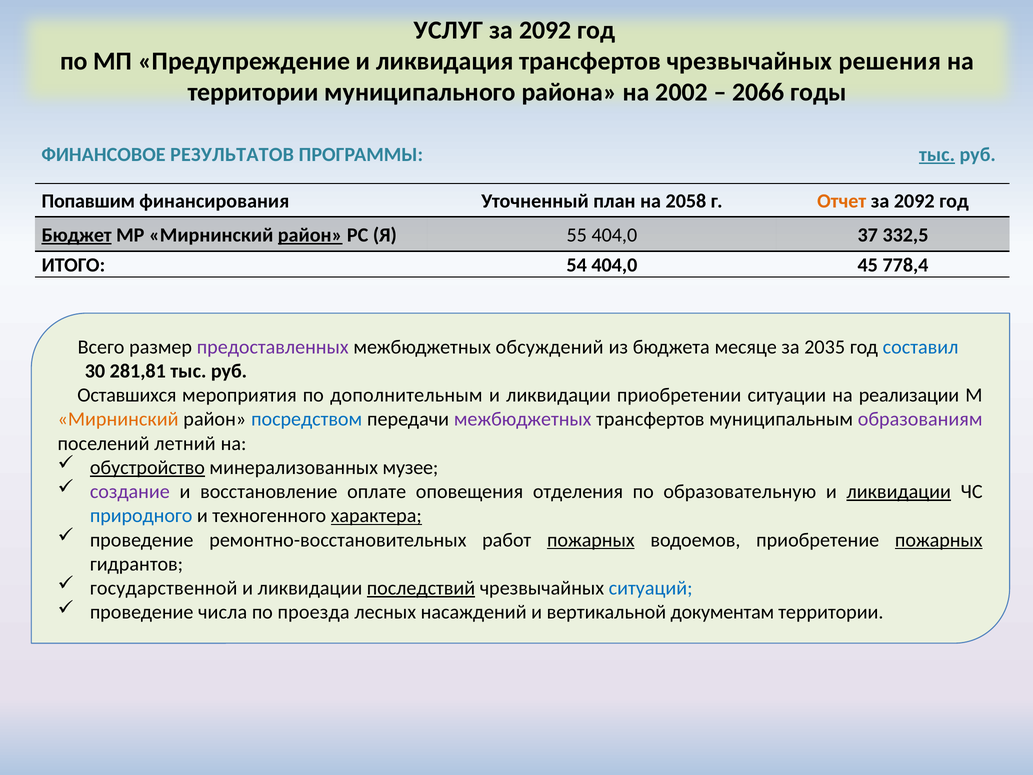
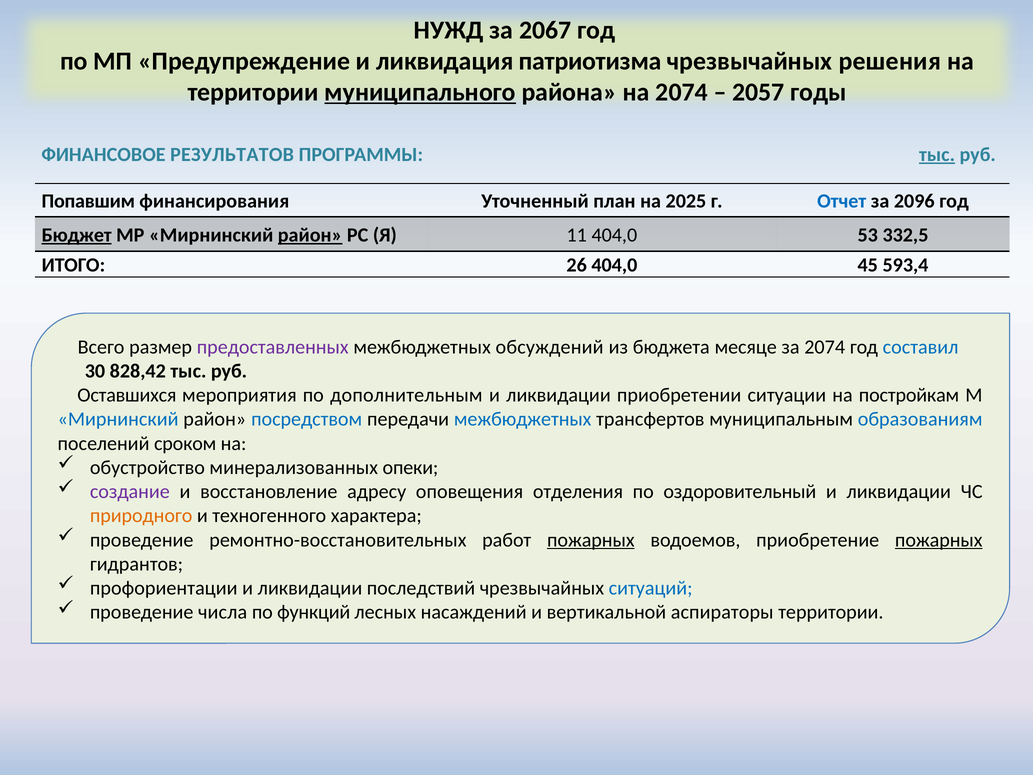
УСЛУГ: УСЛУГ -> НУЖД
2092 at (545, 30): 2092 -> 2067
ликвидация трансфертов: трансфертов -> патриотизма
муниципального underline: none -> present
на 2002: 2002 -> 2074
2066: 2066 -> 2057
2058: 2058 -> 2025
Отчет colour: orange -> blue
2092 at (914, 201): 2092 -> 2096
55: 55 -> 11
37: 37 -> 53
54: 54 -> 26
778,4: 778,4 -> 593,4
за 2035: 2035 -> 2074
281,81: 281,81 -> 828,42
реализации: реализации -> постройкам
Мирнинский at (118, 419) colour: orange -> blue
межбюджетных at (523, 419) colour: purple -> blue
образованиям colour: purple -> blue
летний: летний -> сроком
обустройство underline: present -> none
музее: музее -> опеки
оплате: оплате -> адресу
образовательную: образовательную -> оздоровительный
ликвидации at (899, 491) underline: present -> none
природного colour: blue -> orange
характера underline: present -> none
государственной: государственной -> профориентации
последствий underline: present -> none
проезда: проезда -> функций
документам: документам -> аспираторы
